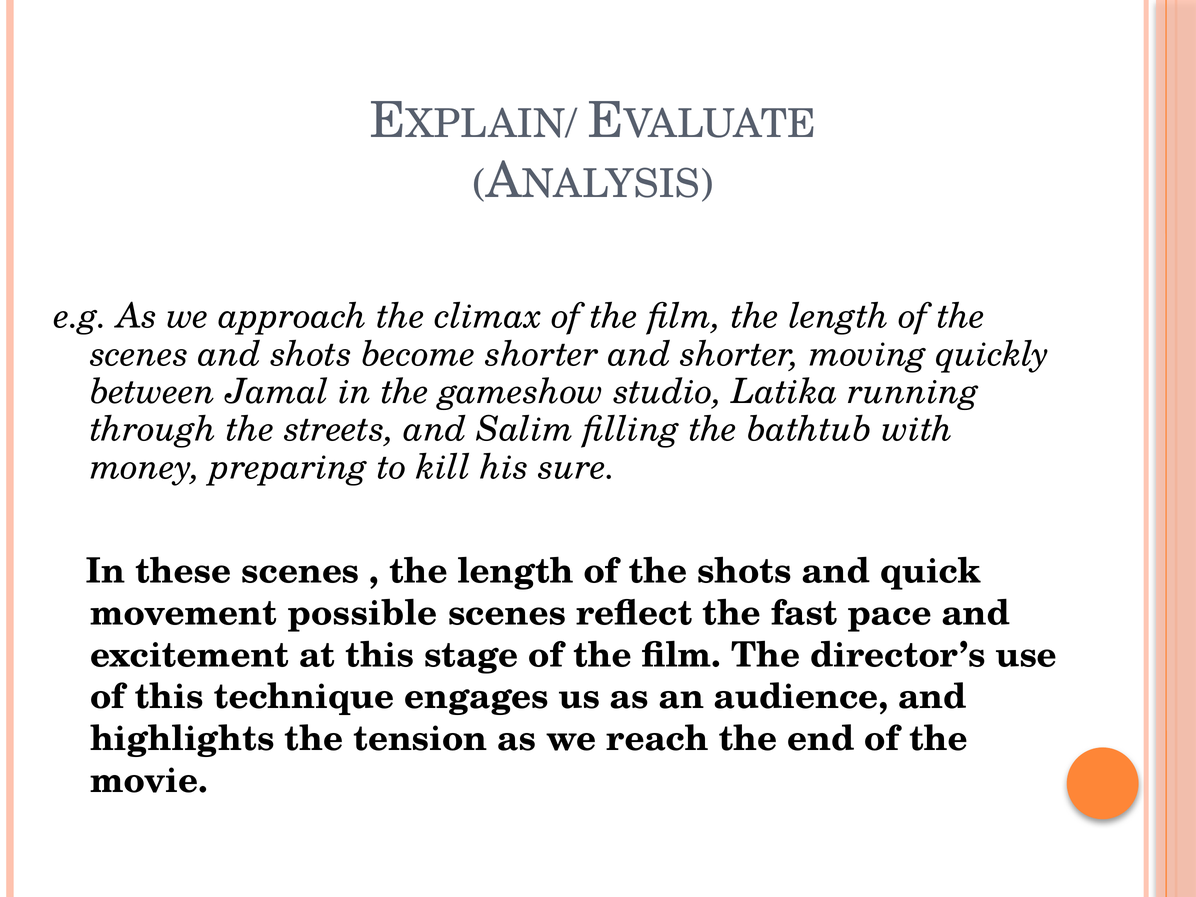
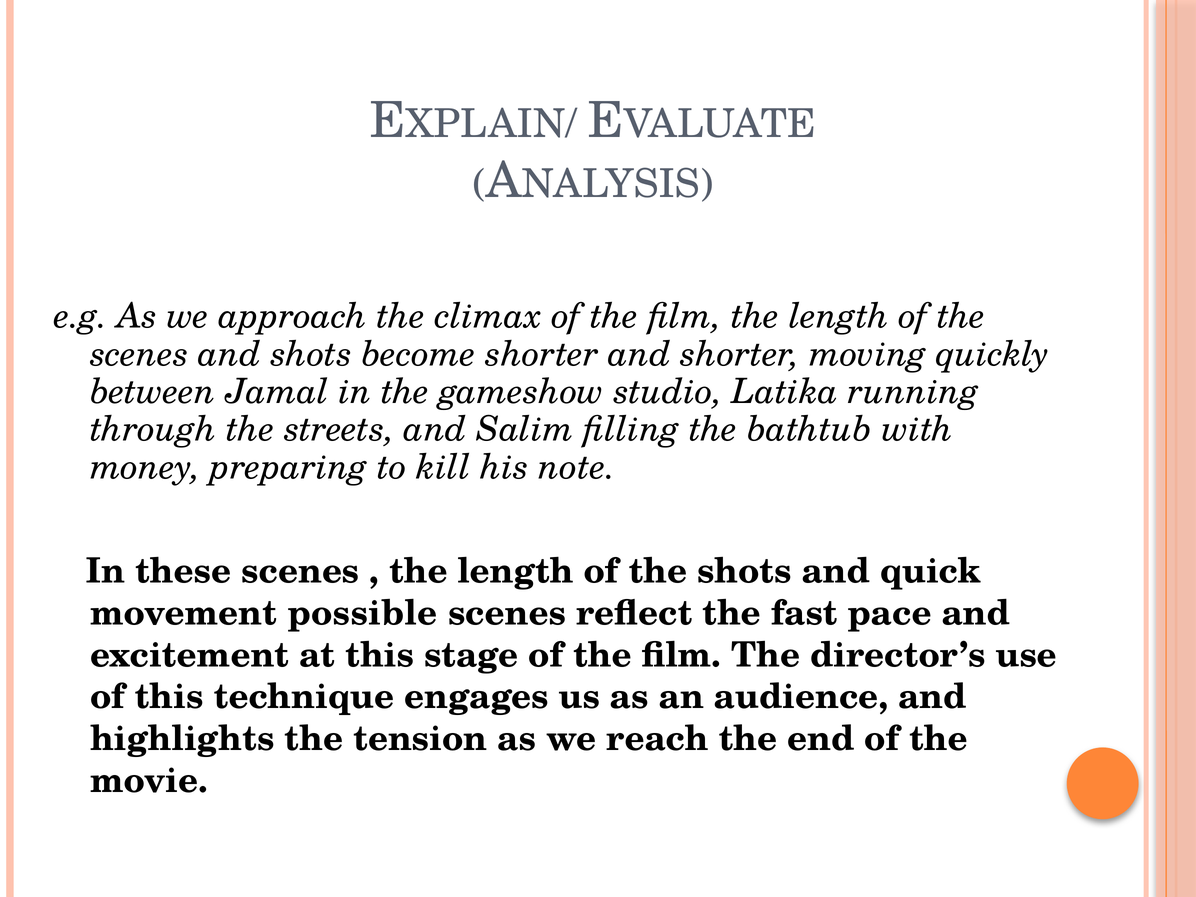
sure: sure -> note
